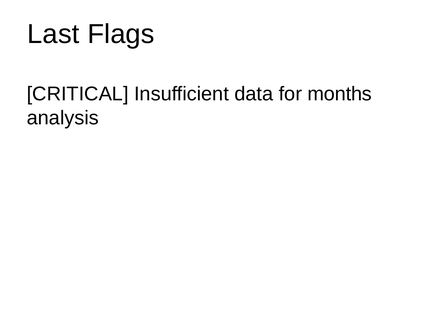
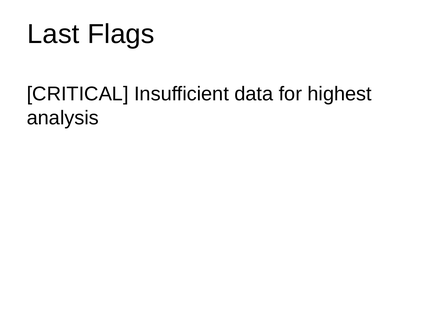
months: months -> highest
